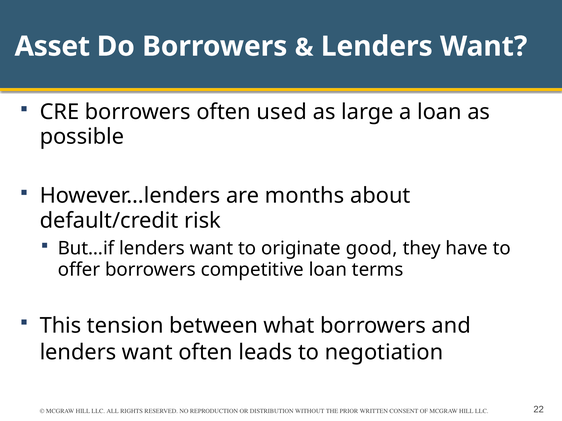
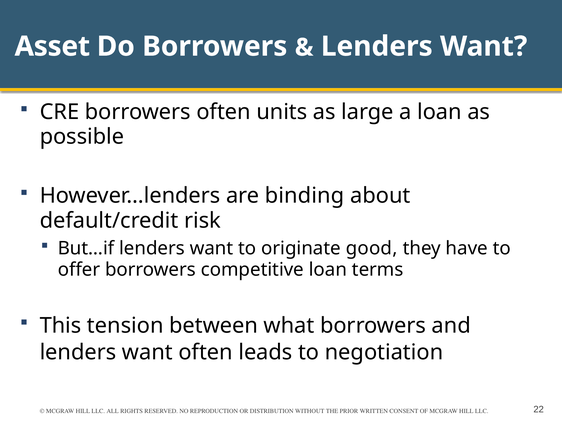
used: used -> units
months: months -> binding
